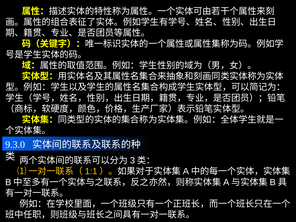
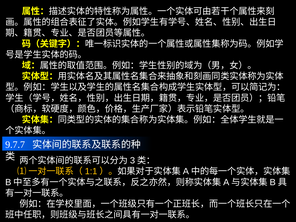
9.3.0: 9.3.0 -> 9.7.7
